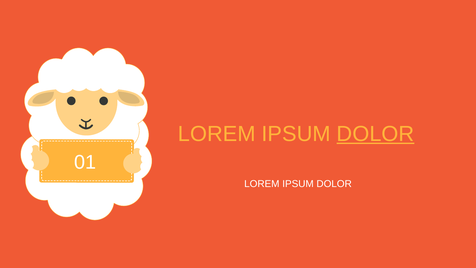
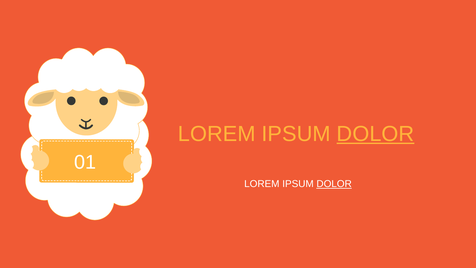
DOLOR at (334, 184) underline: none -> present
